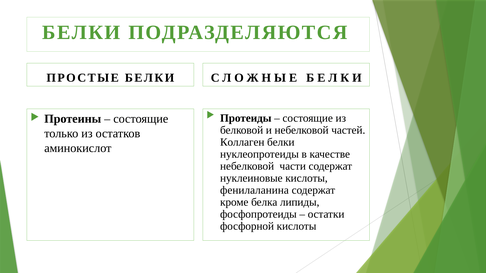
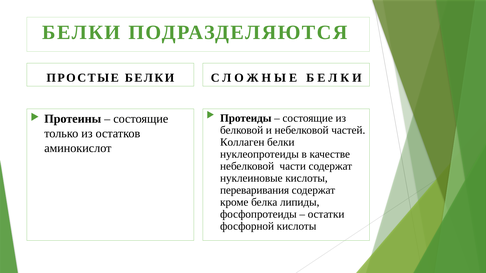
фенилаланина: фенилаланина -> переваривания
